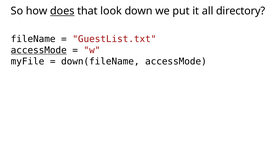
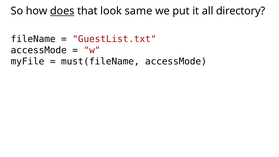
down: down -> same
accessMode at (39, 50) underline: present -> none
down(fileName: down(fileName -> must(fileName
